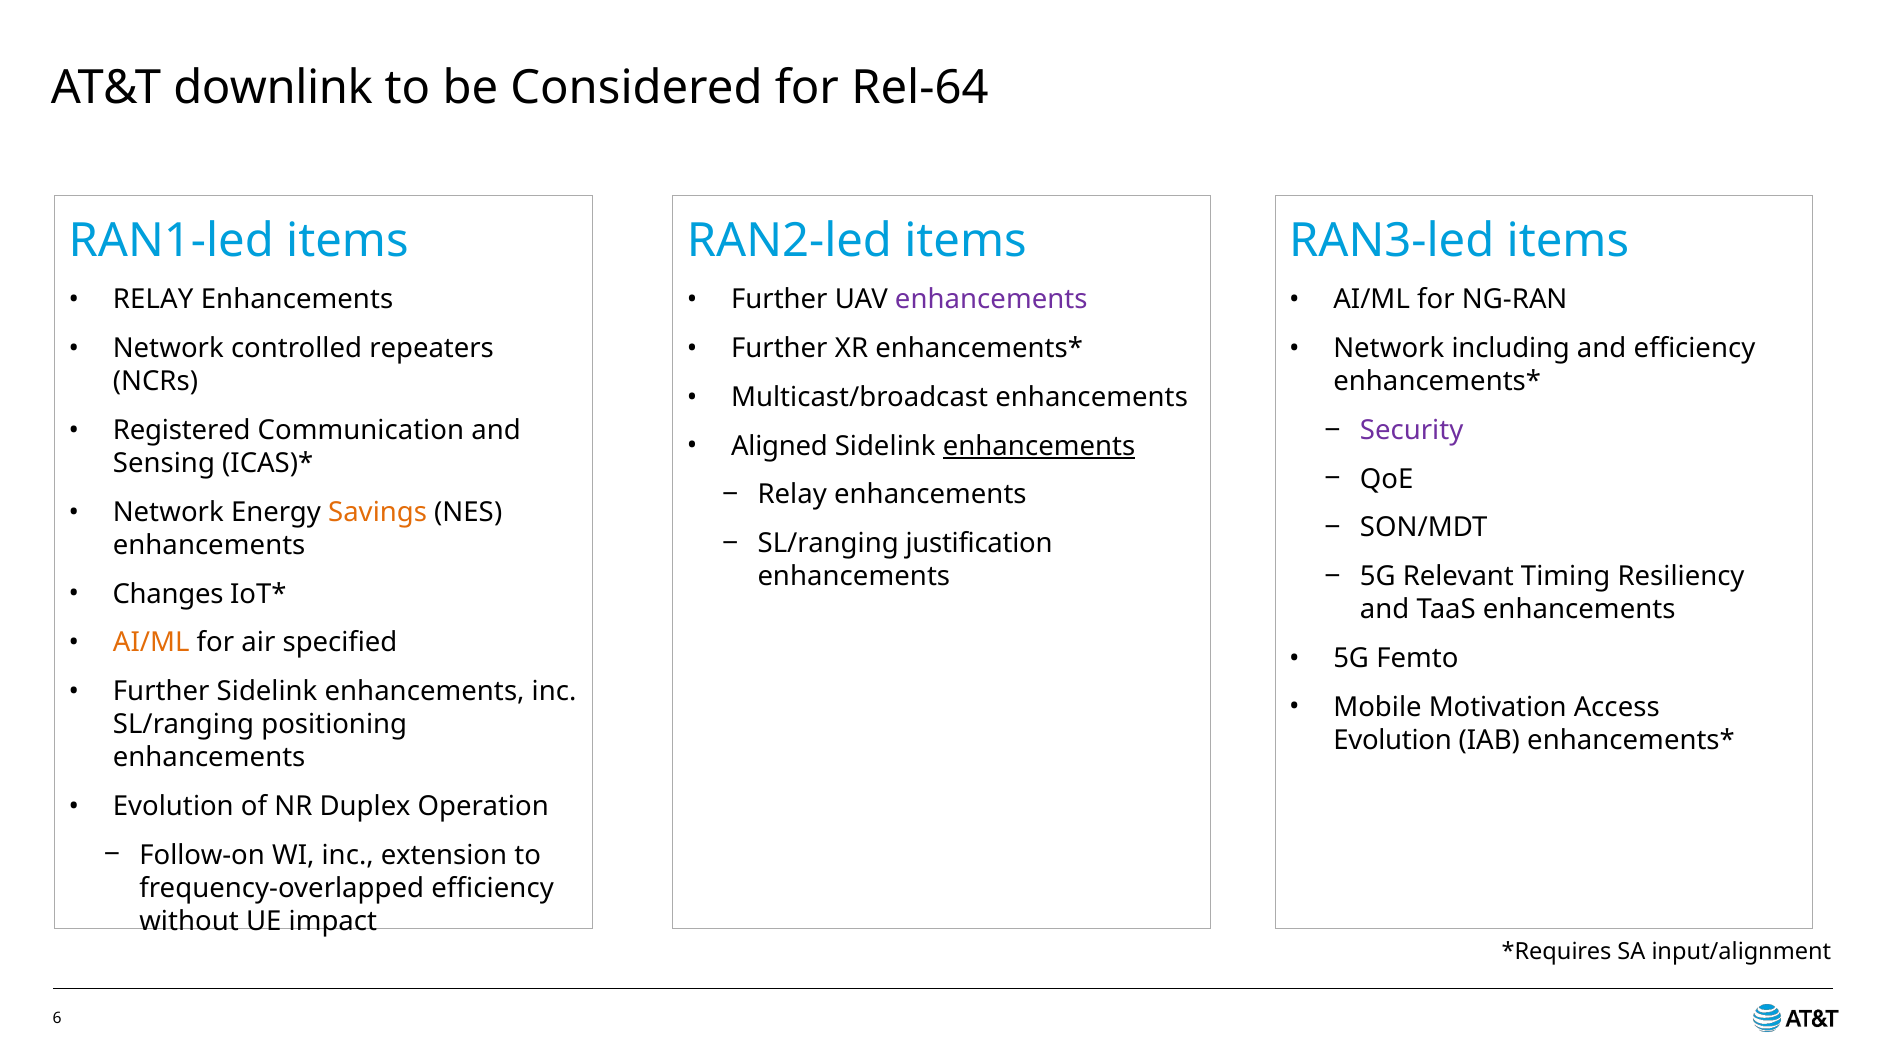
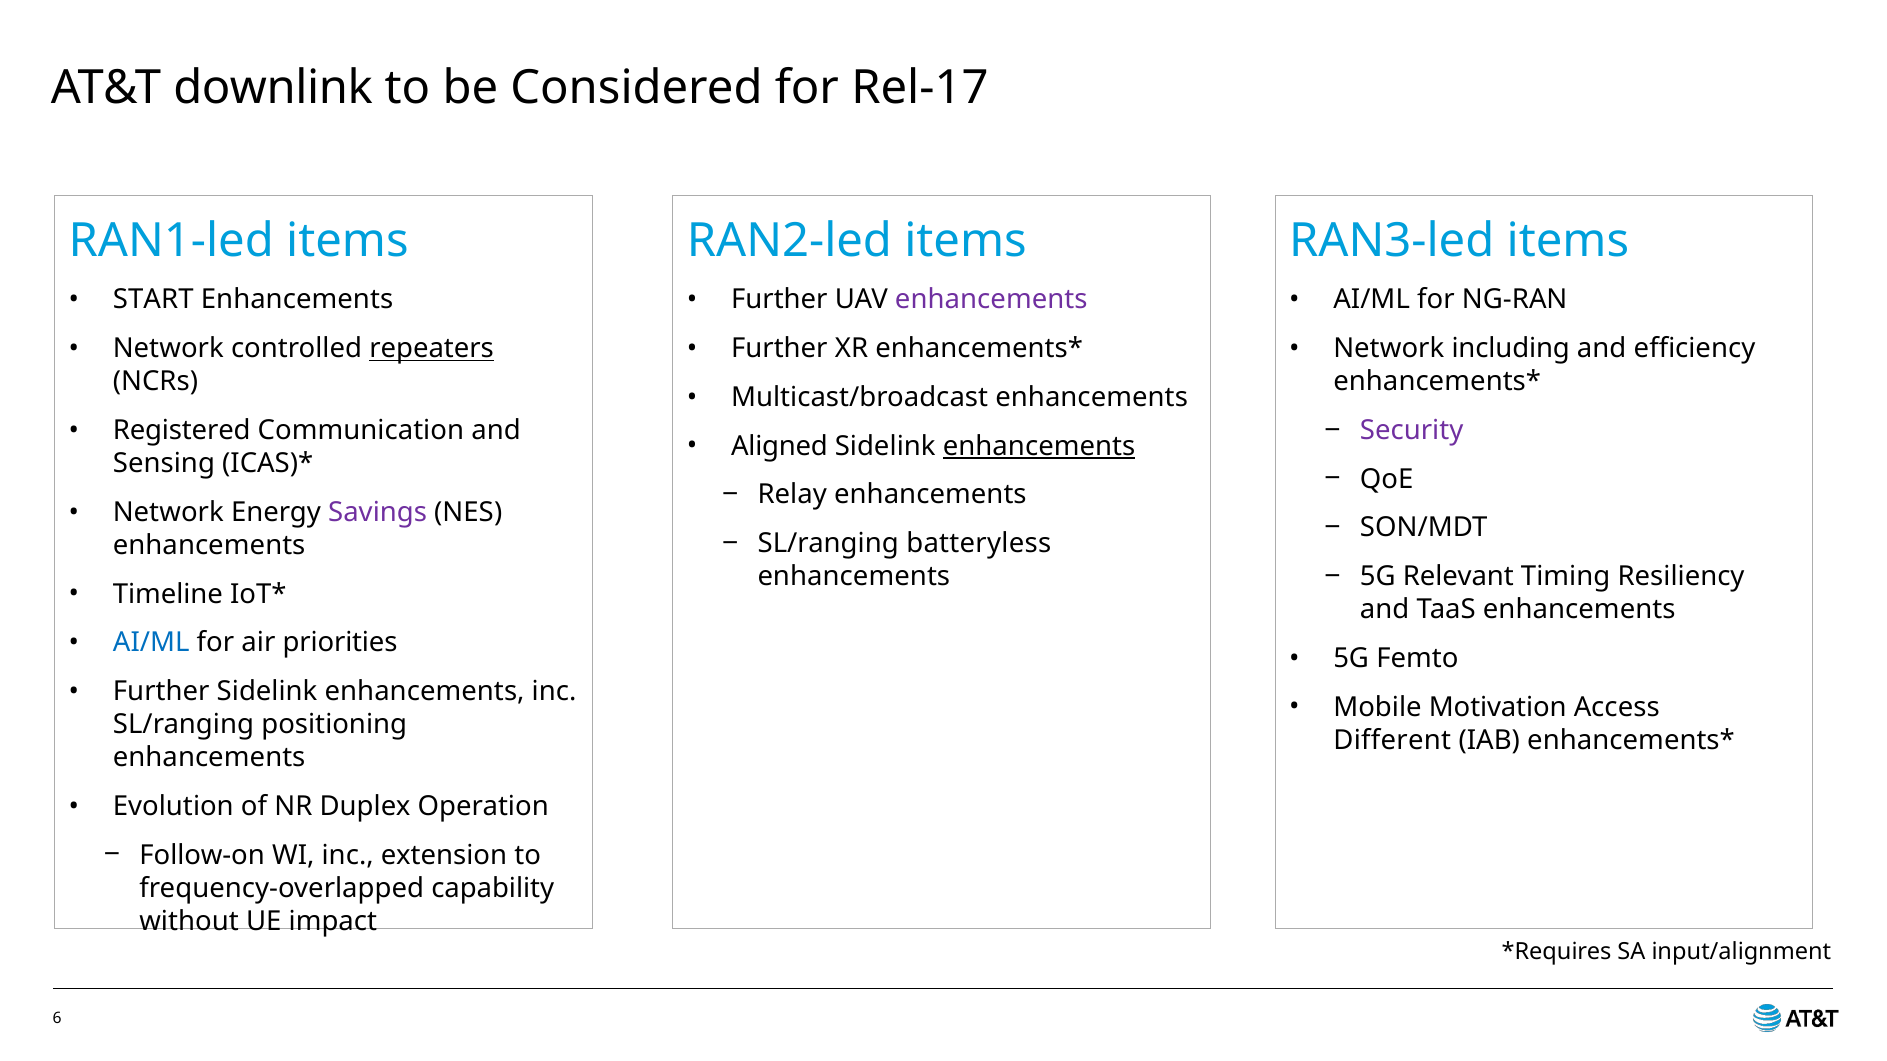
Rel-64: Rel-64 -> Rel-17
RELAY at (153, 300): RELAY -> START
repeaters underline: none -> present
Savings colour: orange -> purple
justification: justification -> batteryless
Changes: Changes -> Timeline
AI/ML at (151, 643) colour: orange -> blue
specified: specified -> priorities
Evolution at (1393, 740): Evolution -> Different
frequency-overlapped efficiency: efficiency -> capability
